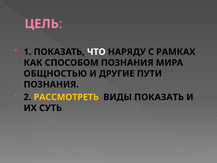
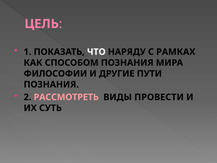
ОБЩНОСТЬЮ: ОБЩНОСТЬЮ -> ФИЛОСОФИИ
РАССМОТРЕТЬ colour: yellow -> pink
ВИДЫ ПОКАЗАТЬ: ПОКАЗАТЬ -> ПРОВЕСТИ
